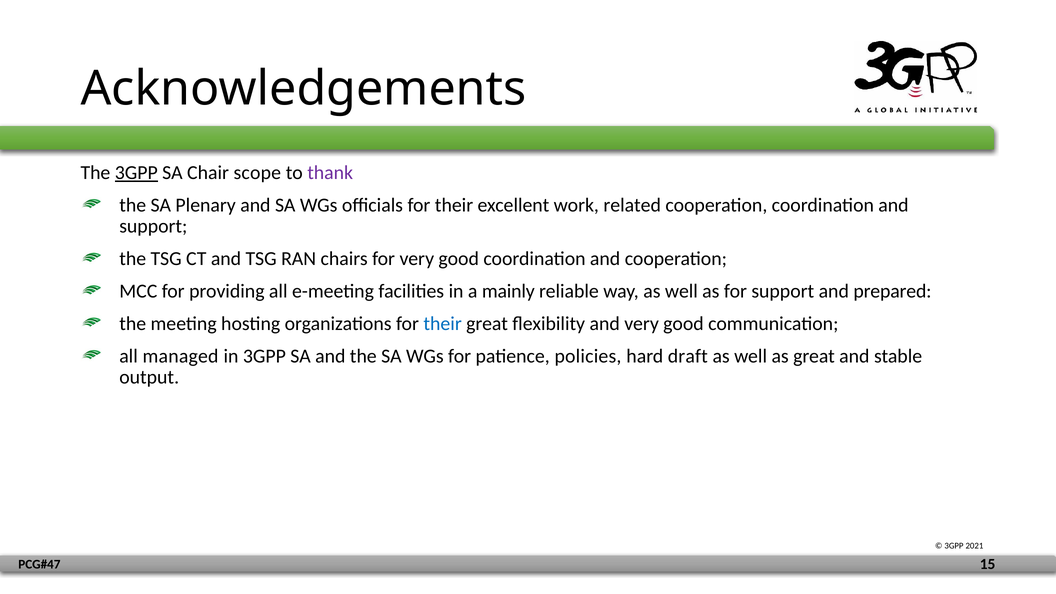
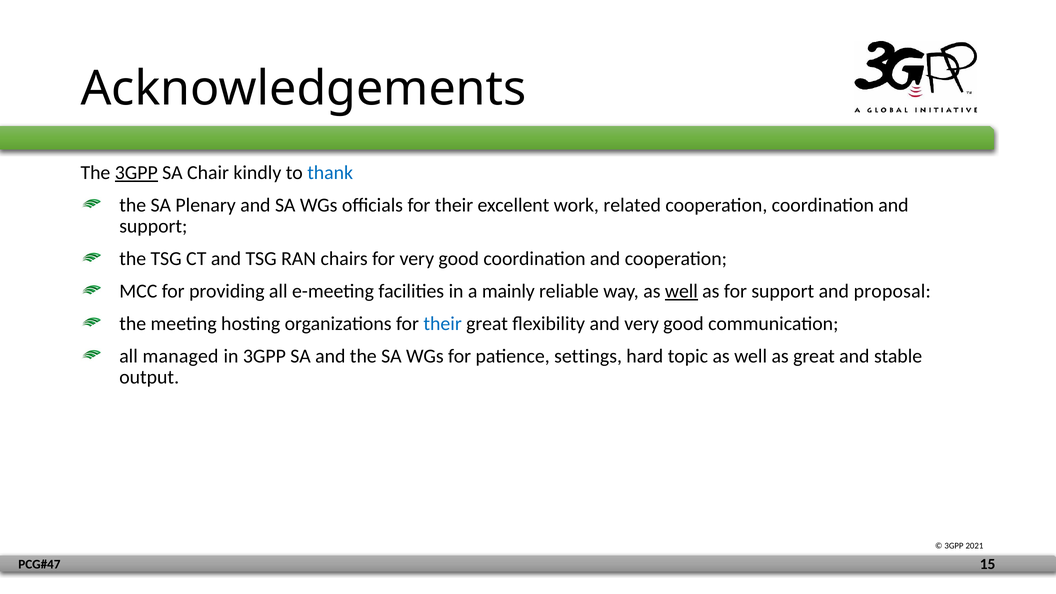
scope: scope -> kindly
thank colour: purple -> blue
well at (681, 291) underline: none -> present
prepared: prepared -> proposal
policies: policies -> settings
draft: draft -> topic
